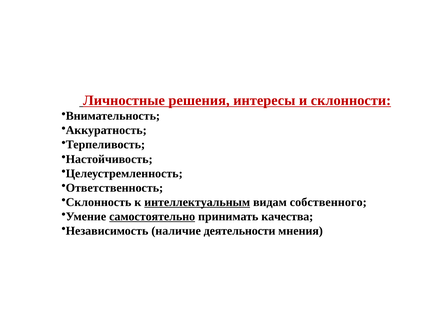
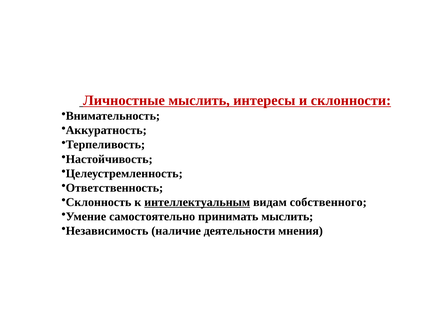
Личностные решения: решения -> мыслить
самостоятельно underline: present -> none
принимать качества: качества -> мыслить
